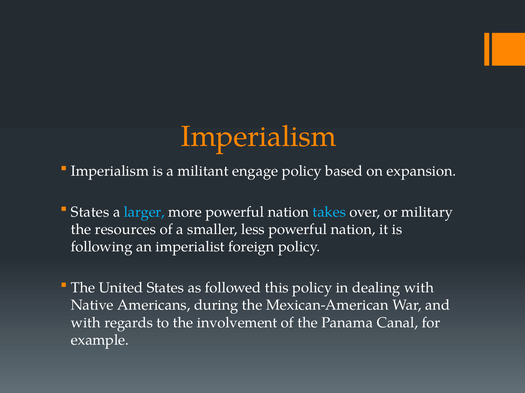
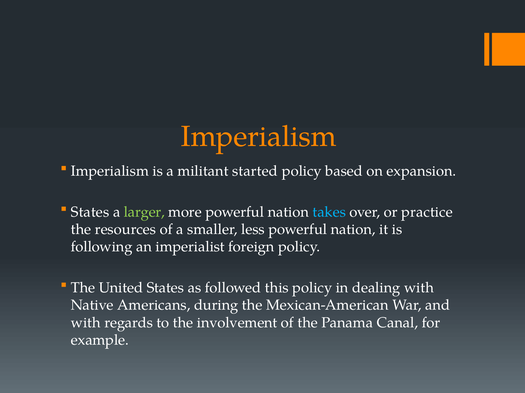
engage: engage -> started
larger colour: light blue -> light green
military: military -> practice
